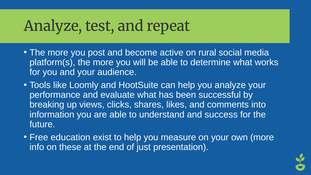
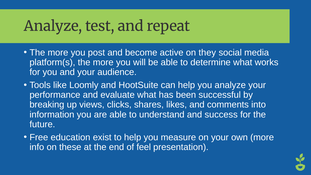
rural: rural -> they
just: just -> feel
